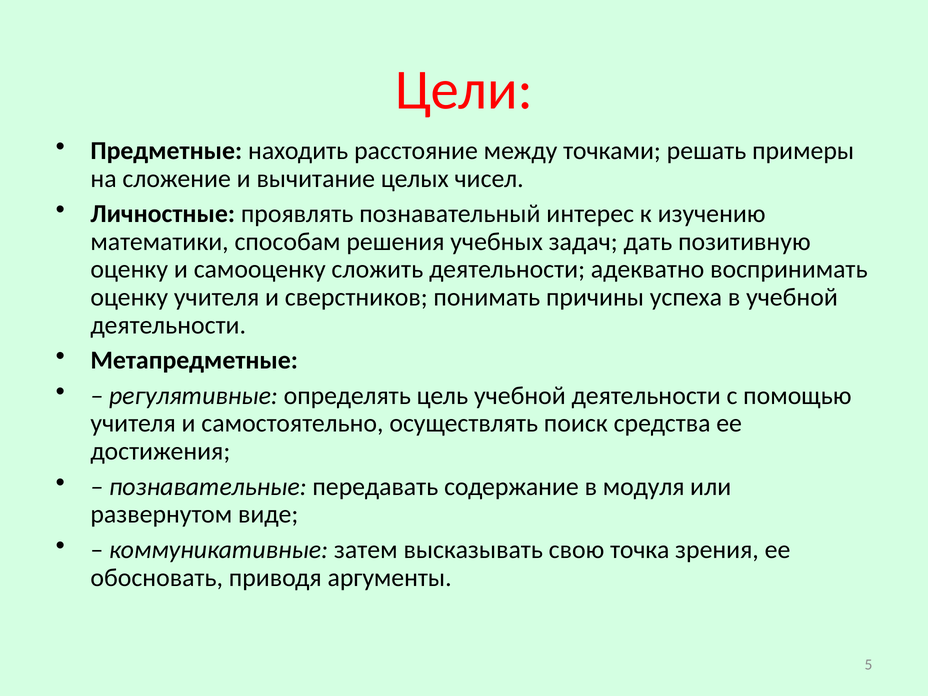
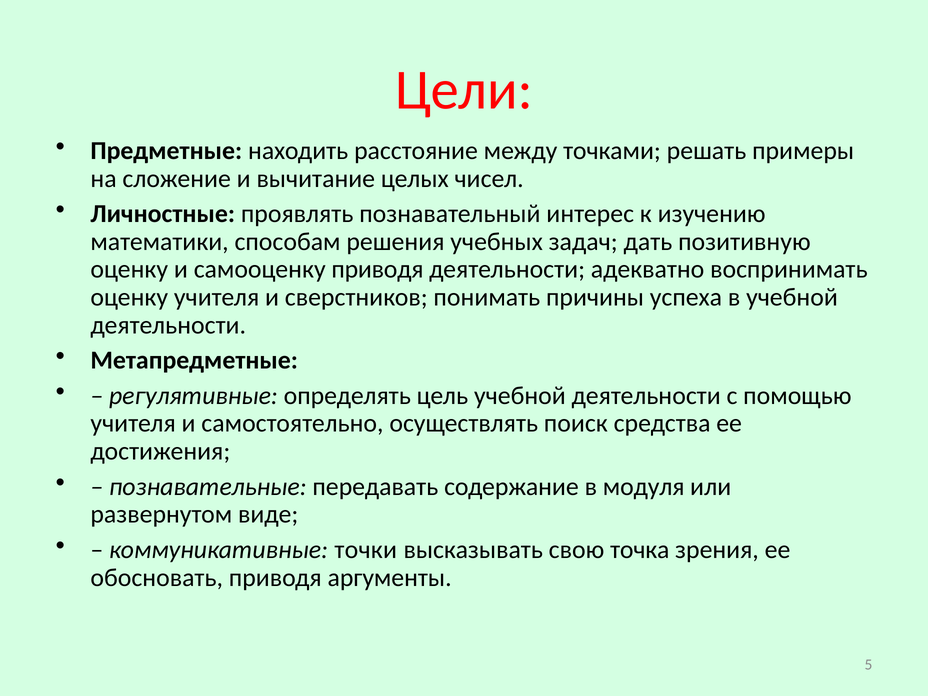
самооценку сложить: сложить -> приводя
затем: затем -> точки
